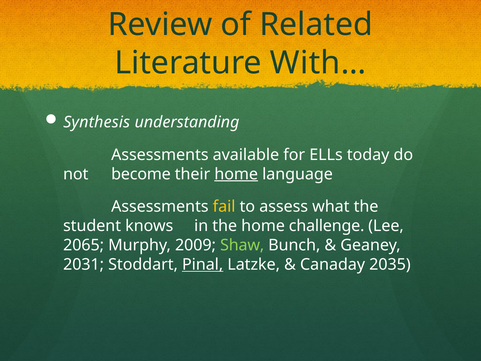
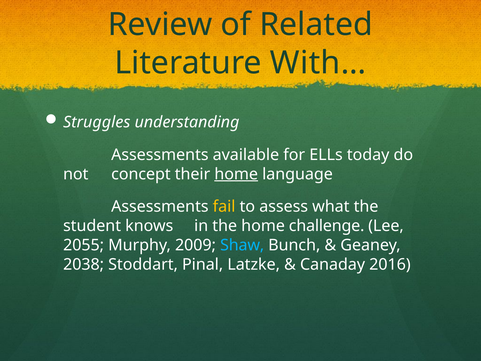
Synthesis: Synthesis -> Struggles
become: become -> concept
2065: 2065 -> 2055
Shaw colour: light green -> light blue
2031: 2031 -> 2038
Pinal underline: present -> none
2035: 2035 -> 2016
